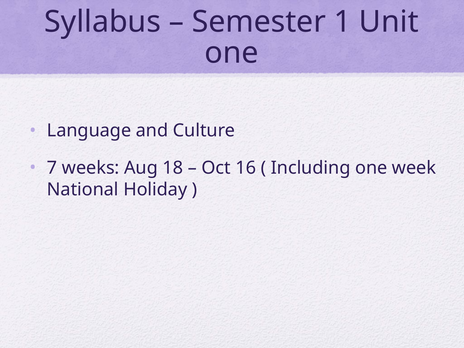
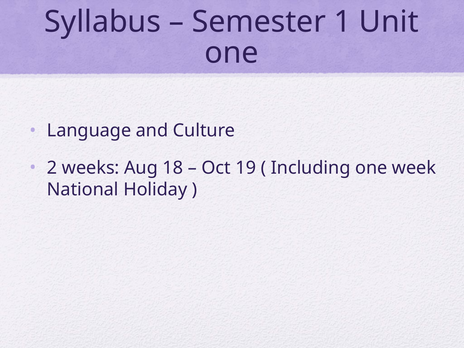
7: 7 -> 2
16: 16 -> 19
